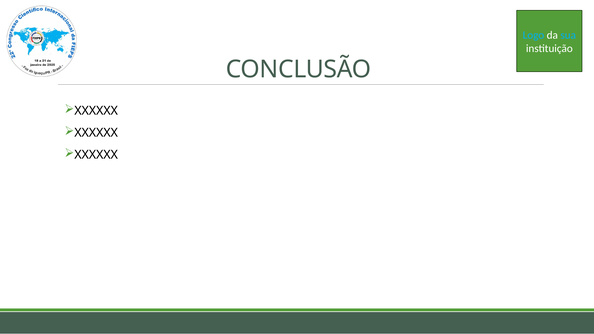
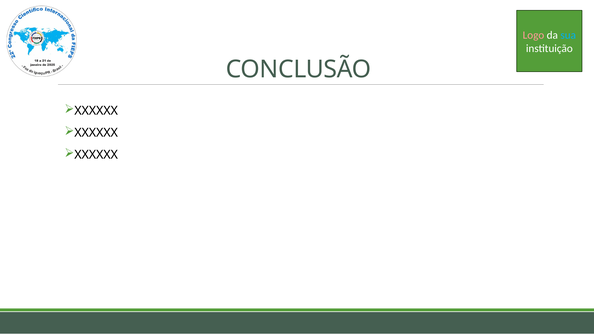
Logo colour: light blue -> pink
